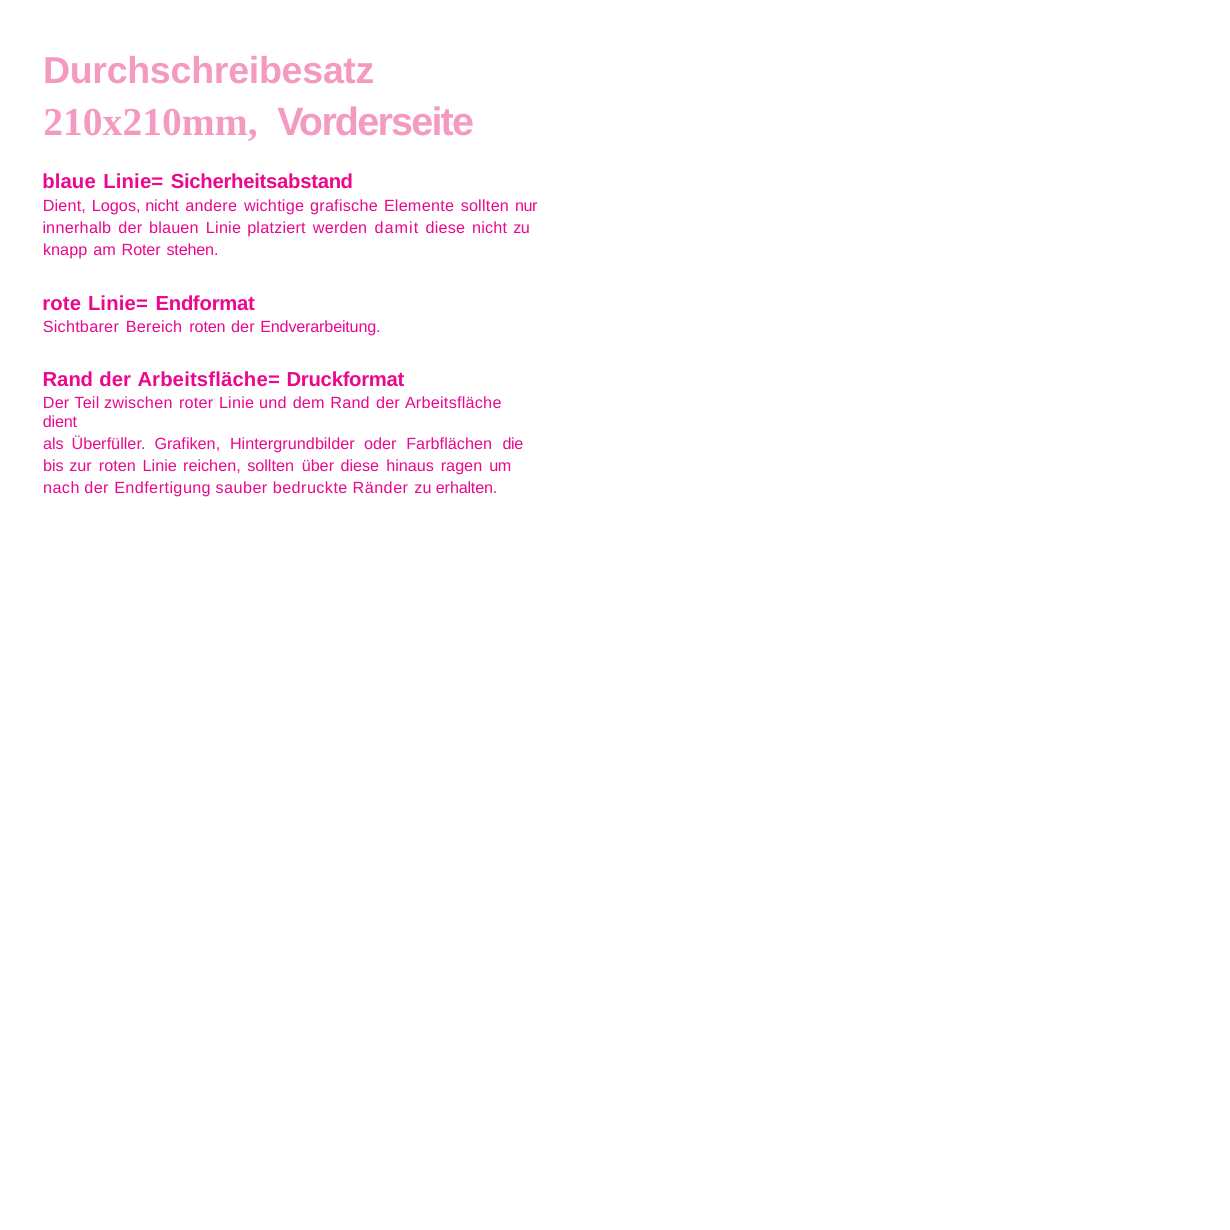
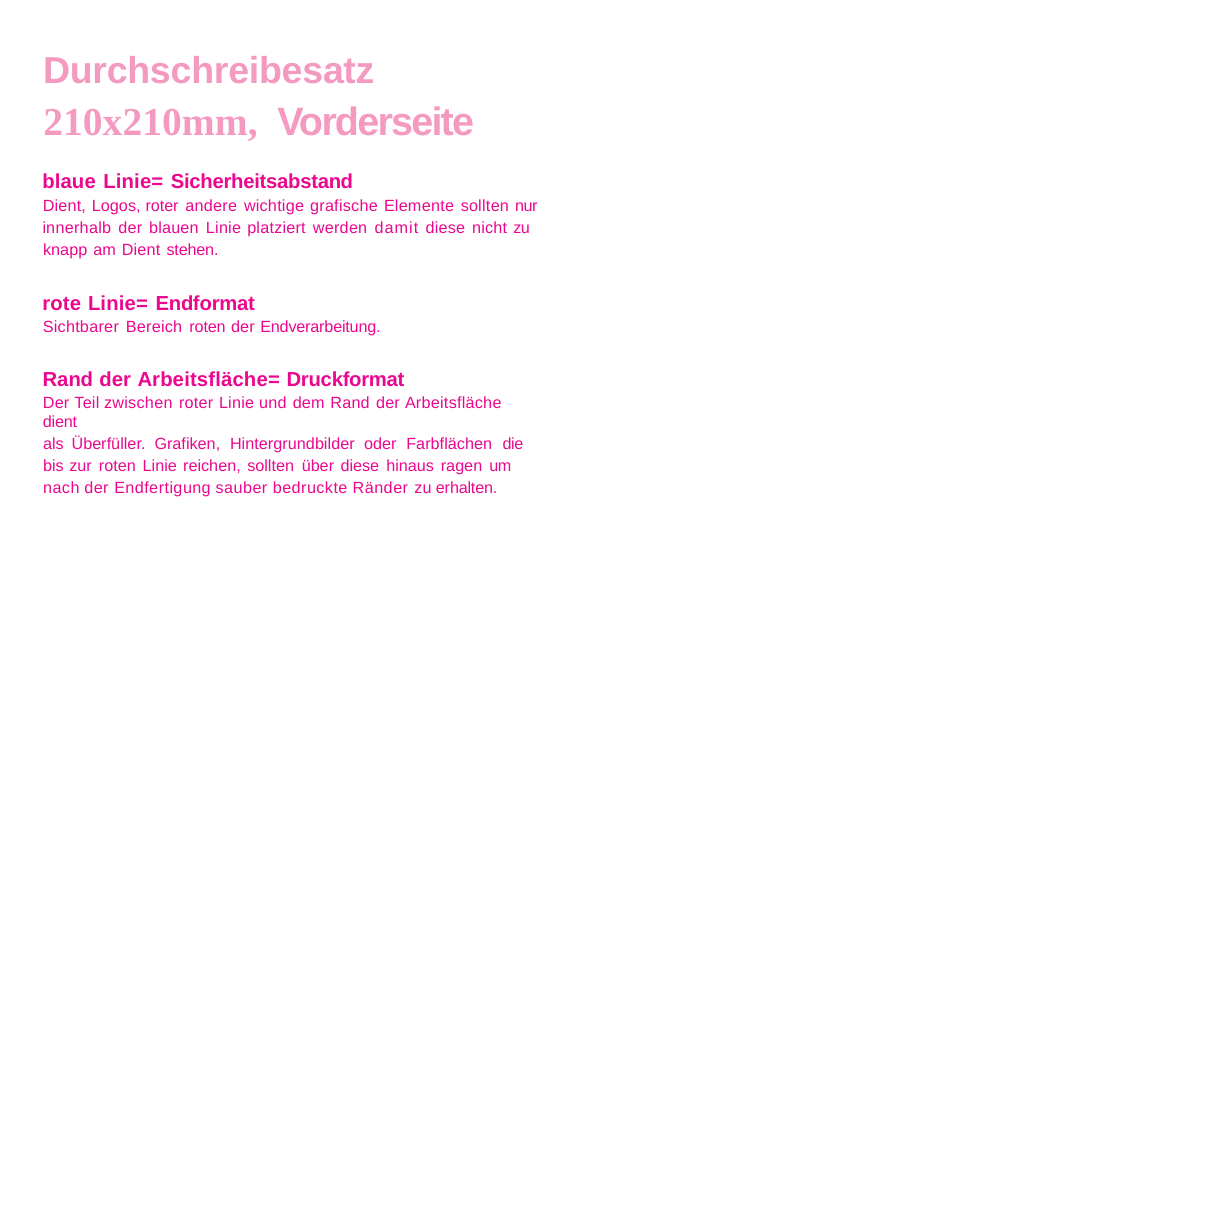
Logos nicht: nicht -> roter
am Roter: Roter -> Dient
